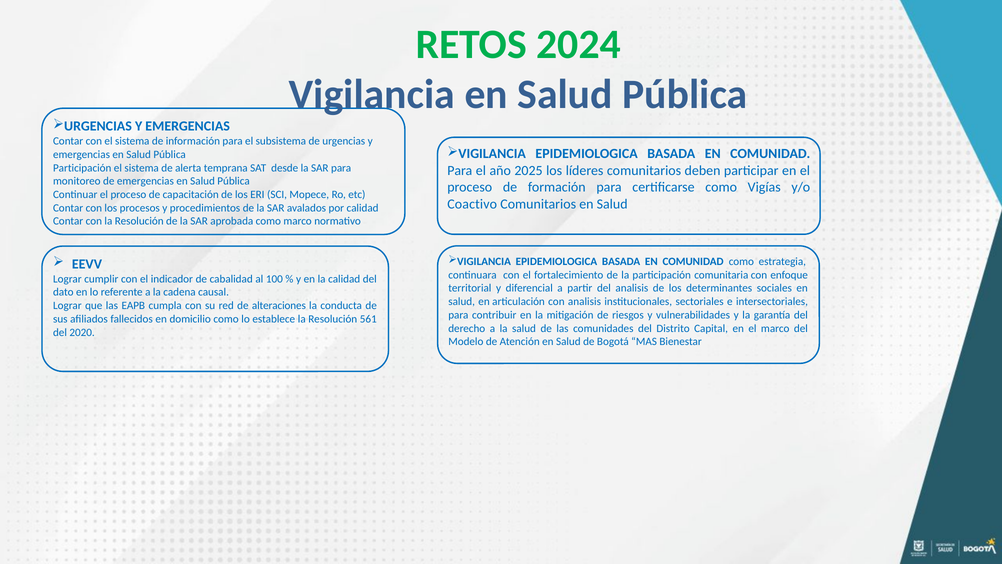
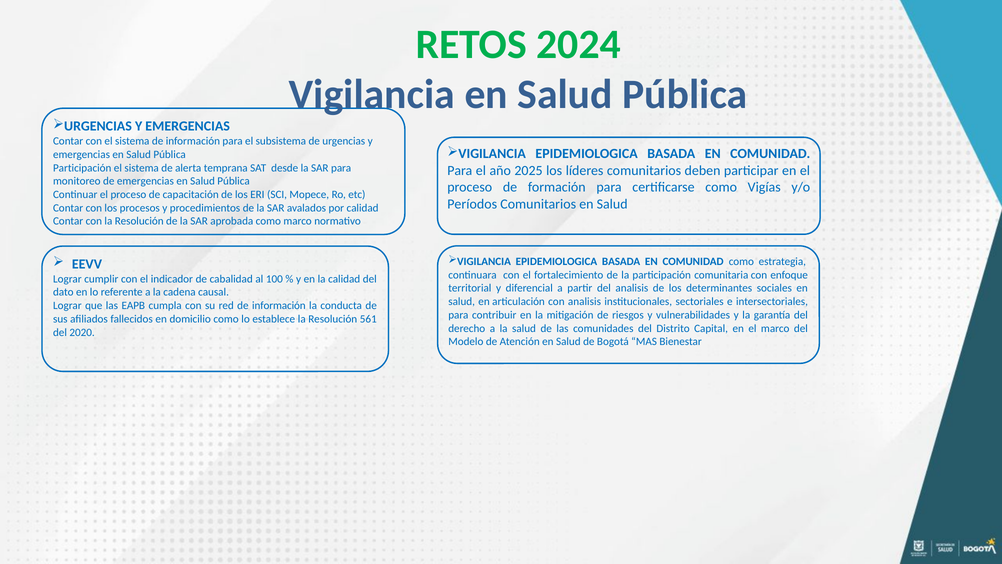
Coactivo: Coactivo -> Períodos
red de alteraciones: alteraciones -> información
